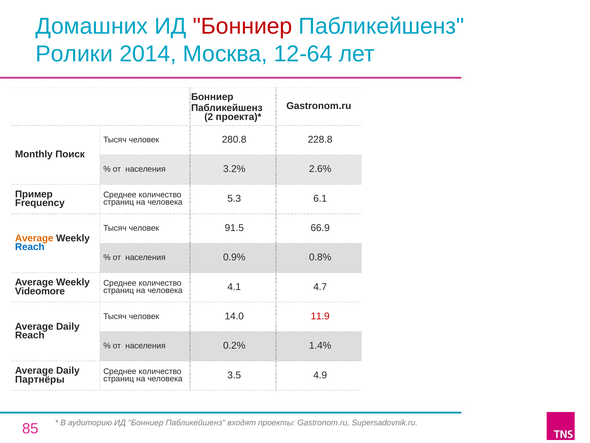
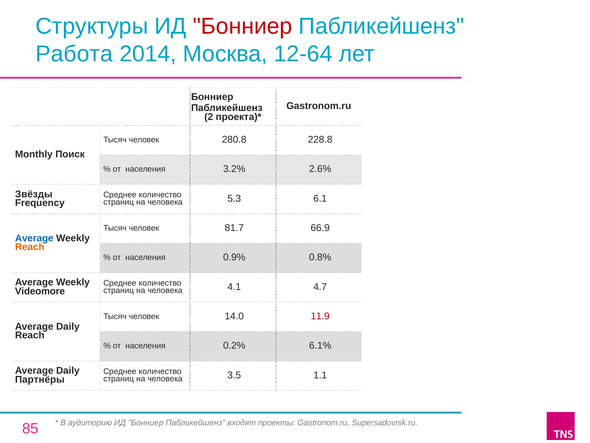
Домашних: Домашних -> Структуры
Ролики: Ролики -> Работа
Пример: Пример -> Звёзды
91.5: 91.5 -> 81.7
Average at (34, 238) colour: orange -> blue
Reach at (30, 247) colour: blue -> orange
1.4%: 1.4% -> 6.1%
4.9: 4.9 -> 1.1
